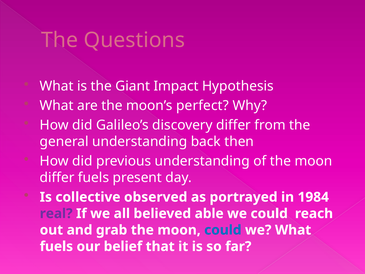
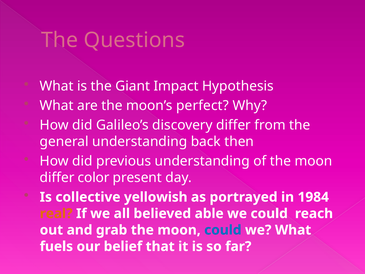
differ fuels: fuels -> color
observed: observed -> yellowish
real colour: purple -> orange
